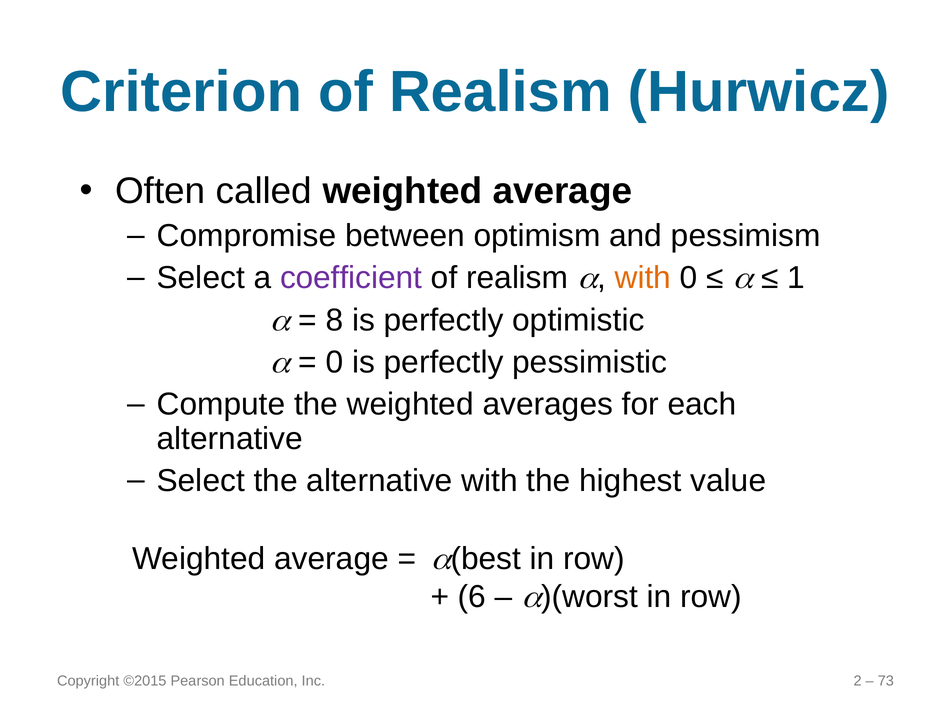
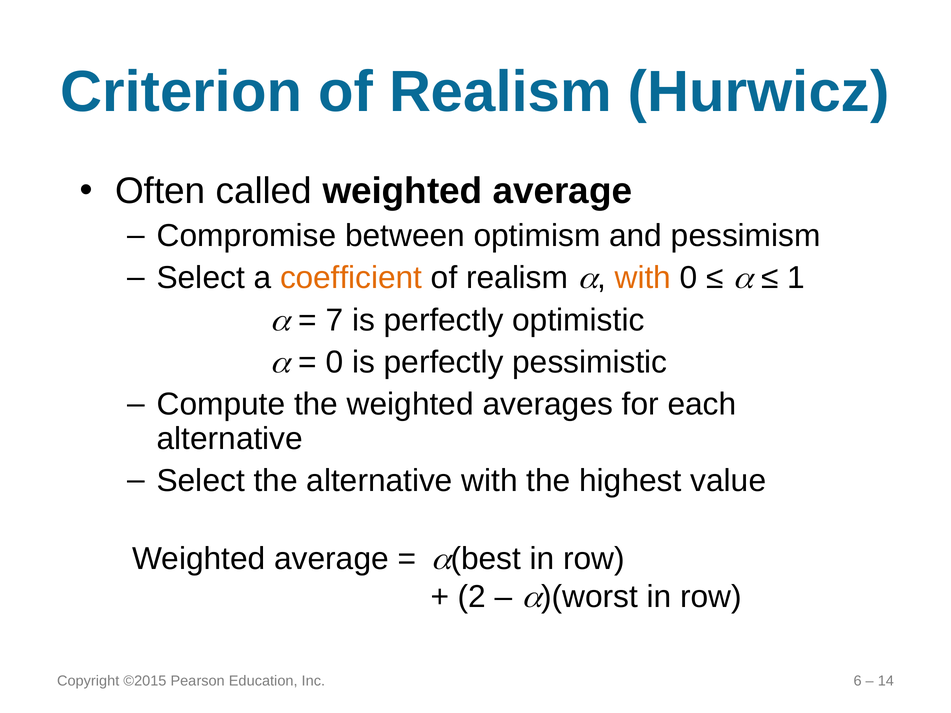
coefficient colour: purple -> orange
8: 8 -> 7
6: 6 -> 2
2: 2 -> 6
73: 73 -> 14
